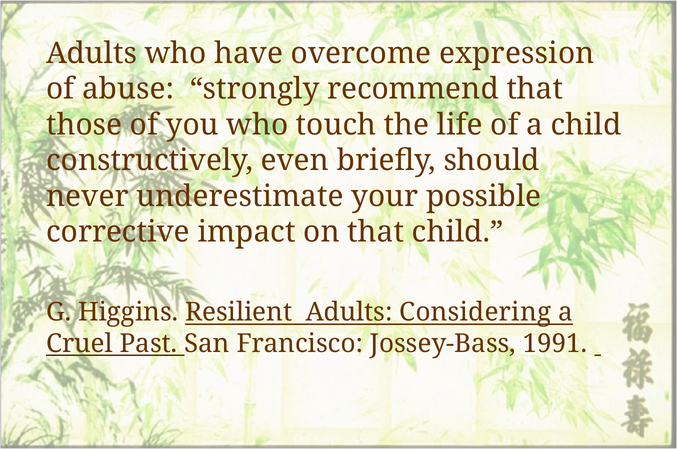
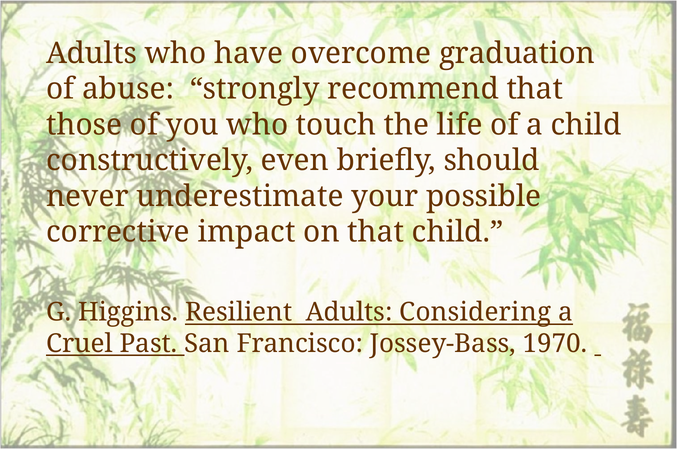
expression: expression -> graduation
1991: 1991 -> 1970
